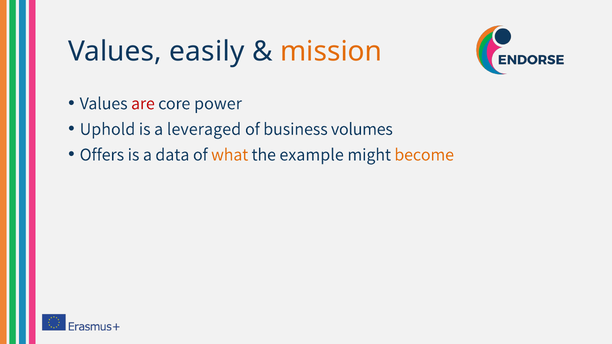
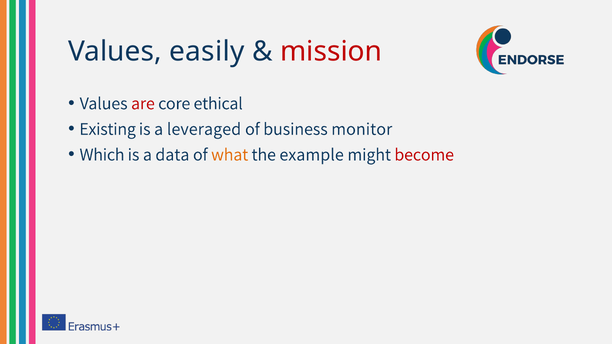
mission colour: orange -> red
power: power -> ethical
Uphold: Uphold -> Existing
volumes: volumes -> monitor
Offers: Offers -> Which
become colour: orange -> red
